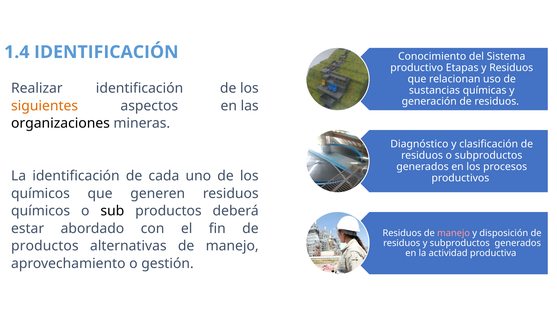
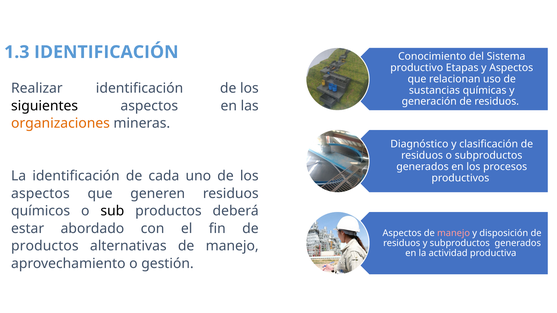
1.4: 1.4 -> 1.3
Residuos at (511, 68): Residuos -> Aspectos
siguientes colour: orange -> black
organizaciones colour: black -> orange
químicos at (40, 194): químicos -> aspectos
Residuos at (402, 233): Residuos -> Aspectos
